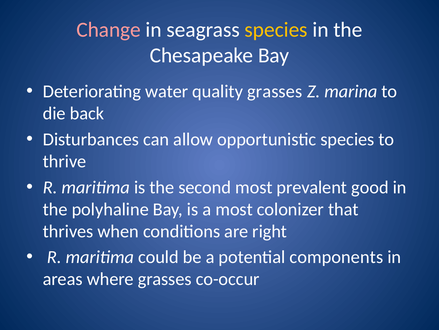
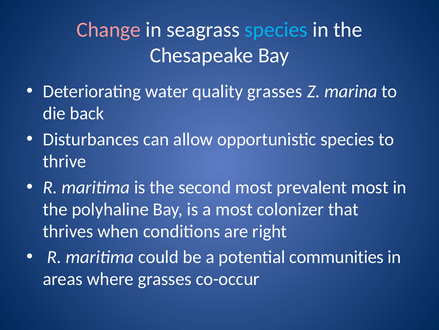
species at (276, 30) colour: yellow -> light blue
prevalent good: good -> most
components: components -> communities
